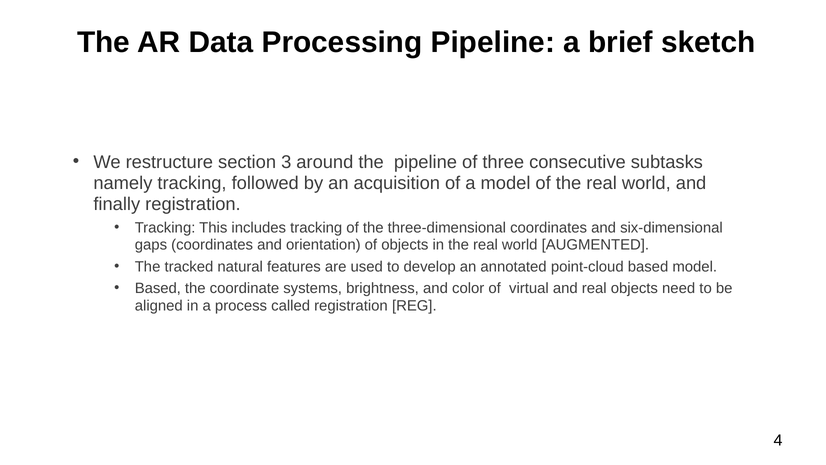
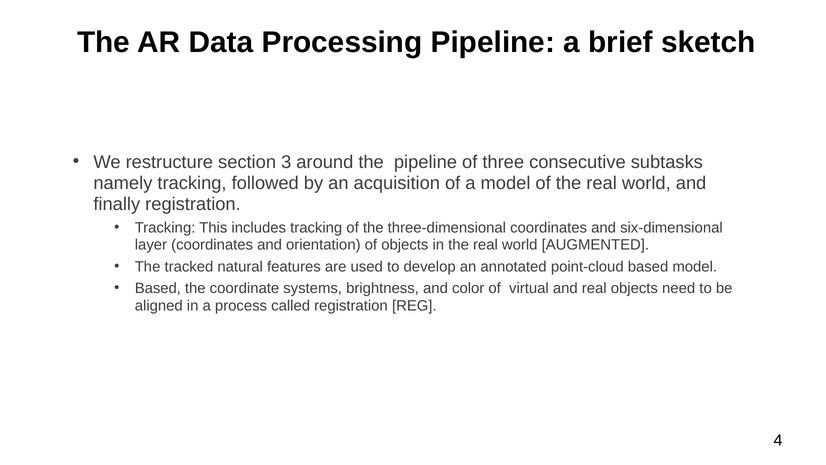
gaps: gaps -> layer
